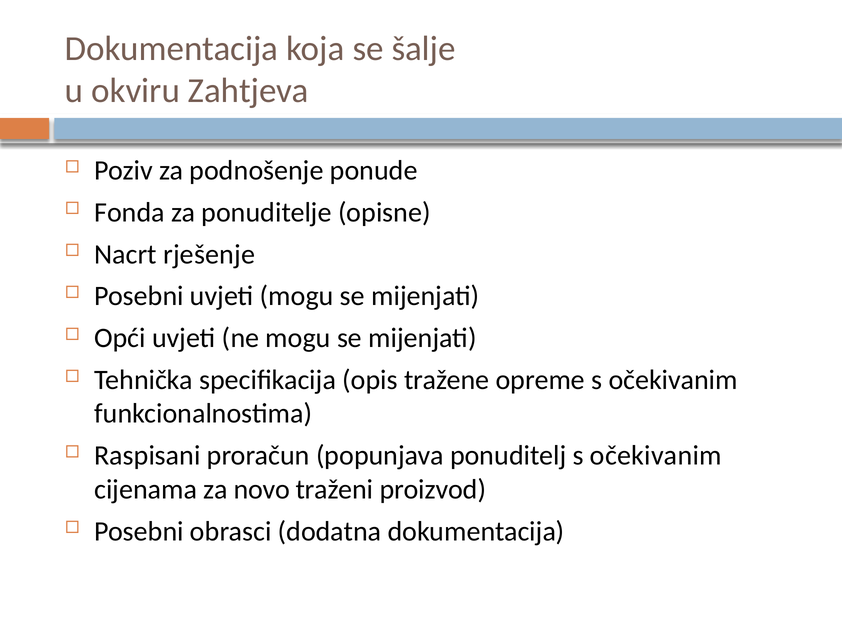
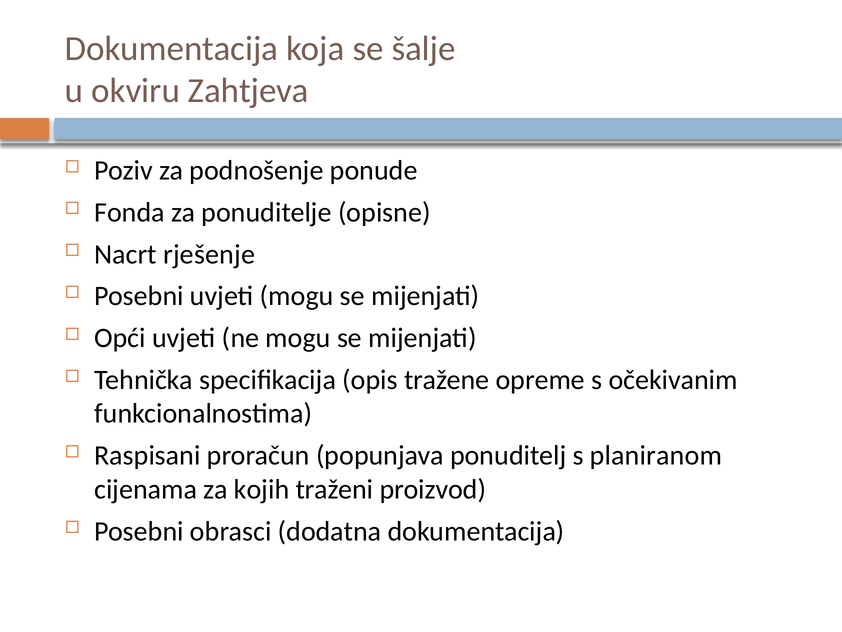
ponuditelj s očekivanim: očekivanim -> planiranom
novo: novo -> kojih
